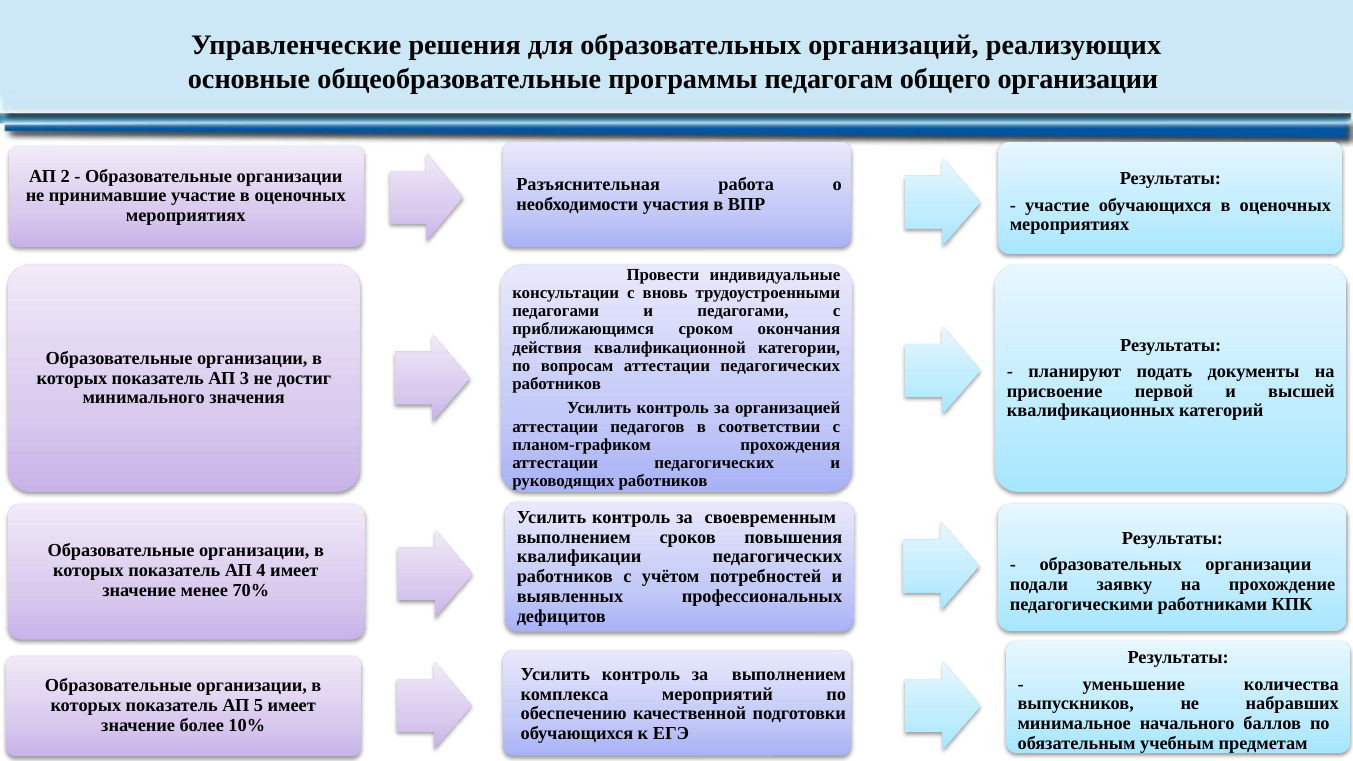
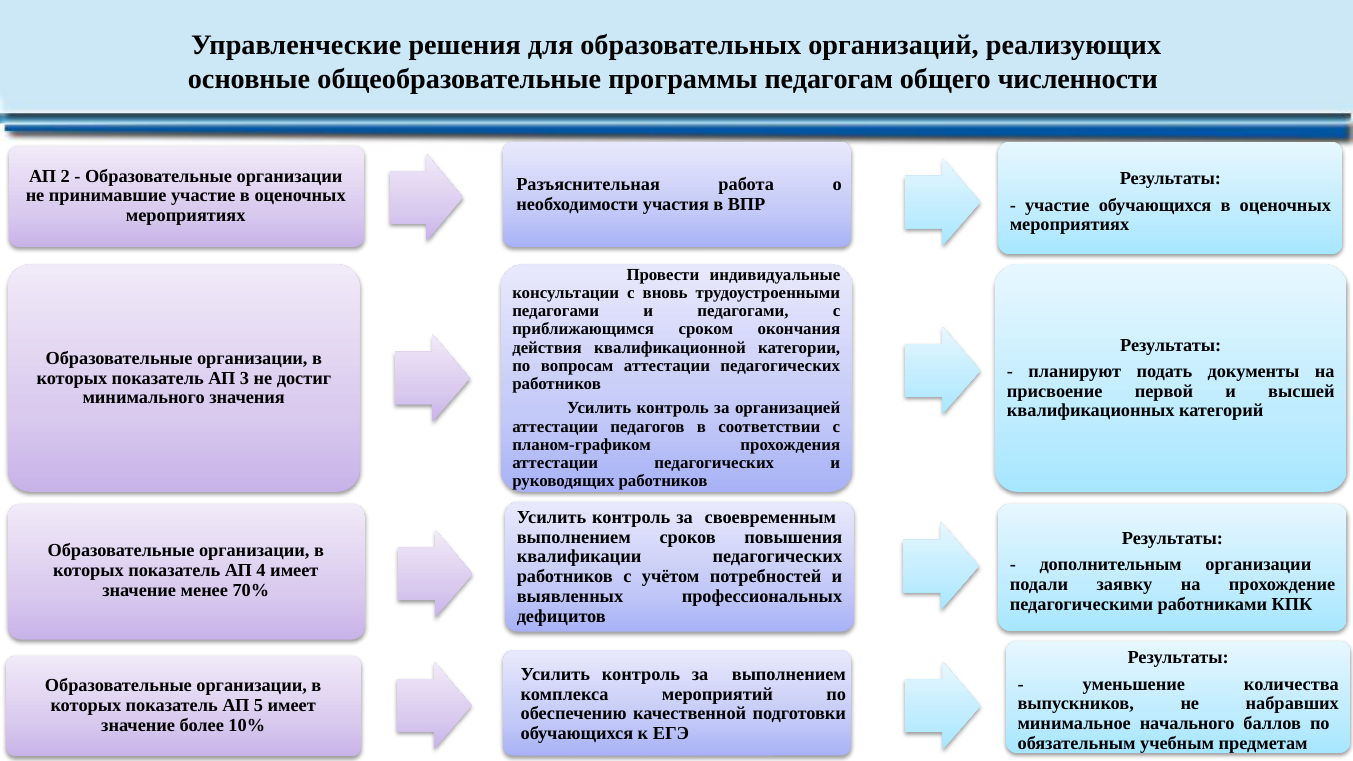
общего организации: организации -> численности
образовательных at (1111, 565): образовательных -> дополнительным
